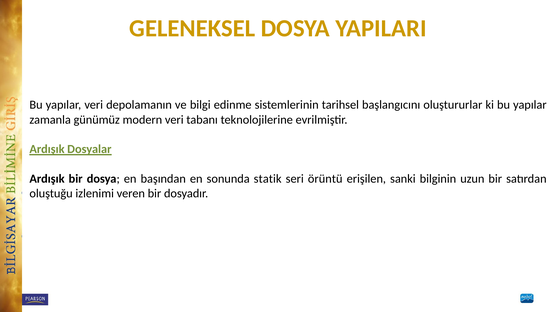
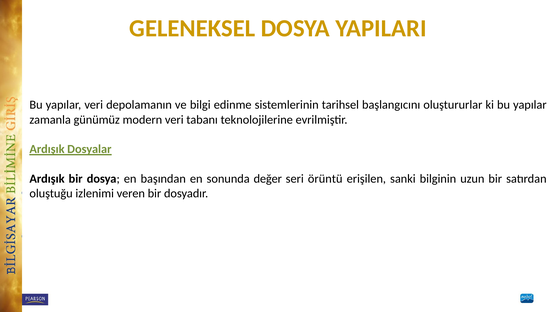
statik: statik -> değer
